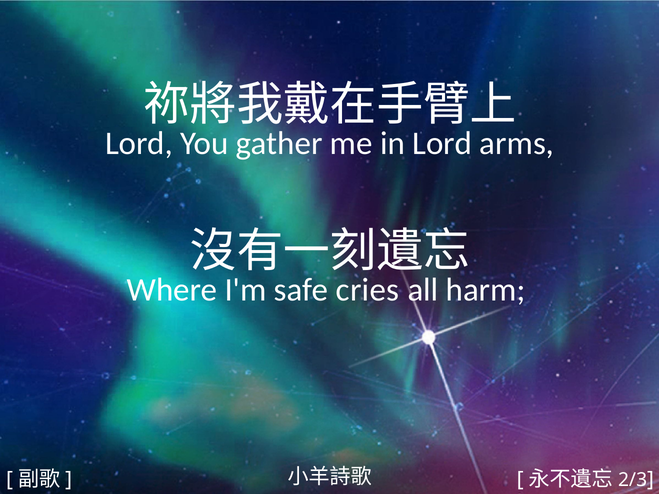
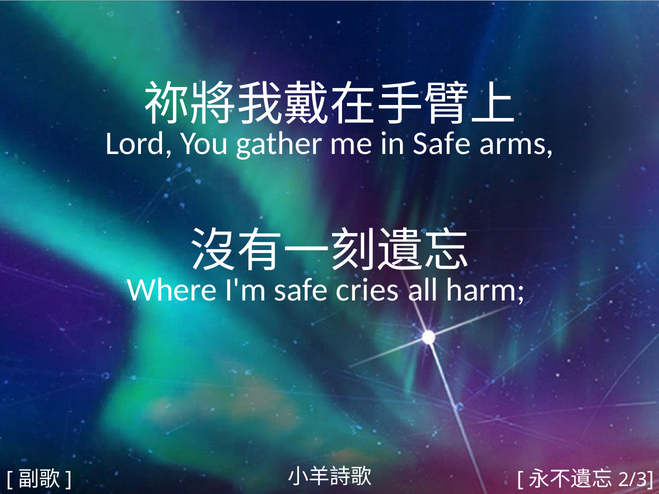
in Lord: Lord -> Safe
